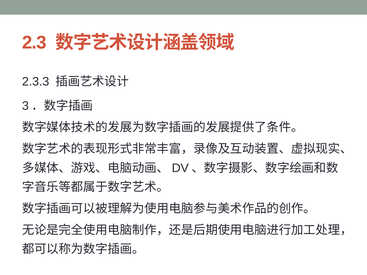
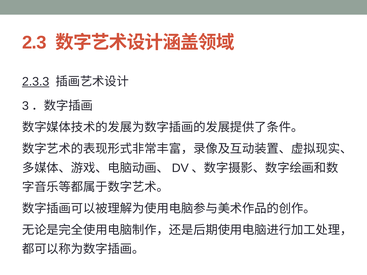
2.3.3 underline: none -> present
